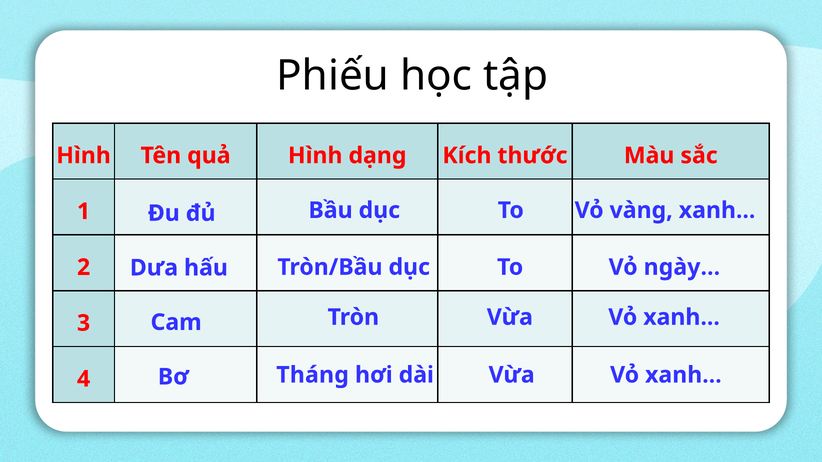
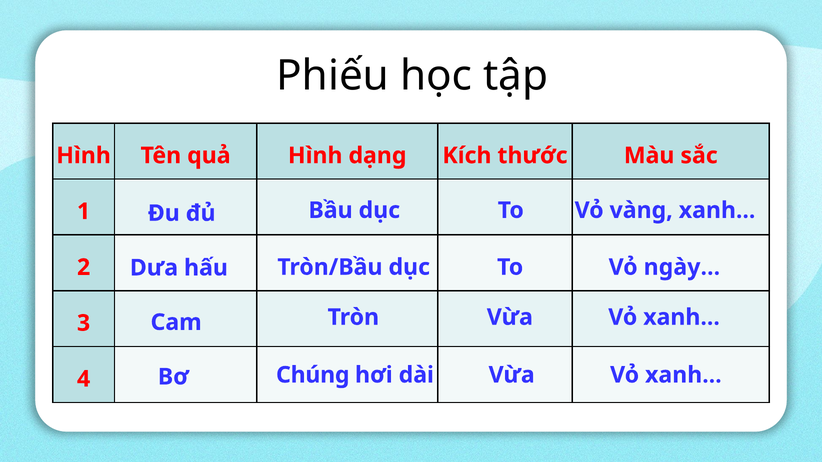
Tháng: Tháng -> Chúng
